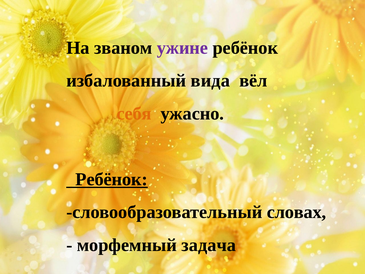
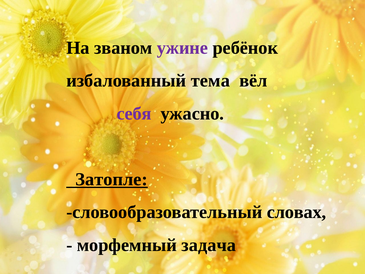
вида: вида -> тема
себя colour: orange -> purple
Ребёнок at (112, 179): Ребёнок -> Затопле
